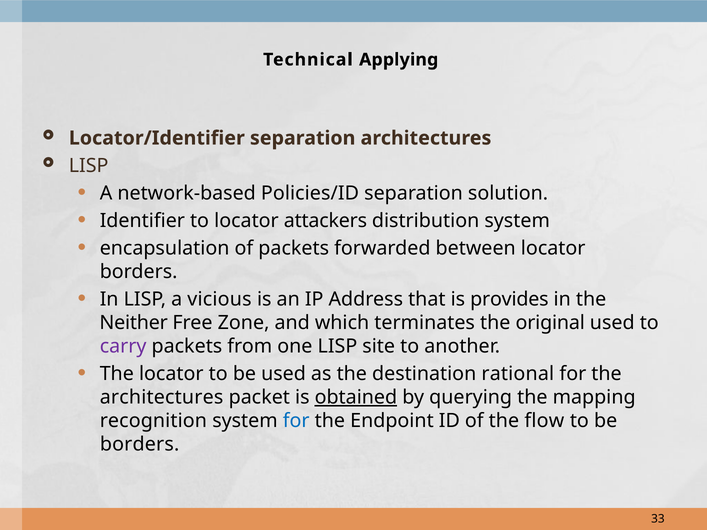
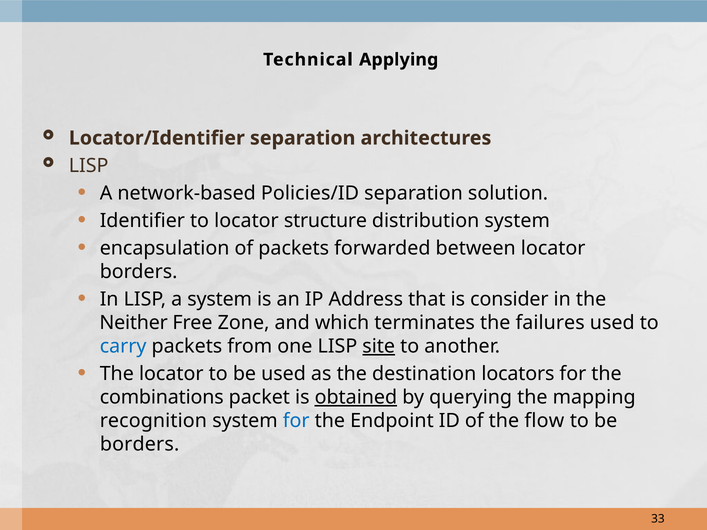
attackers: attackers -> structure
a vicious: vicious -> system
provides: provides -> consider
original: original -> failures
carry colour: purple -> blue
site underline: none -> present
rational: rational -> locators
architectures at (162, 397): architectures -> combinations
